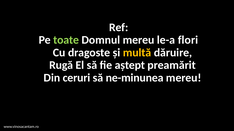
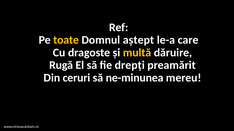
toate colour: light green -> yellow
Domnul mereu: mereu -> aștept
flori: flori -> care
aștept: aștept -> drepți
